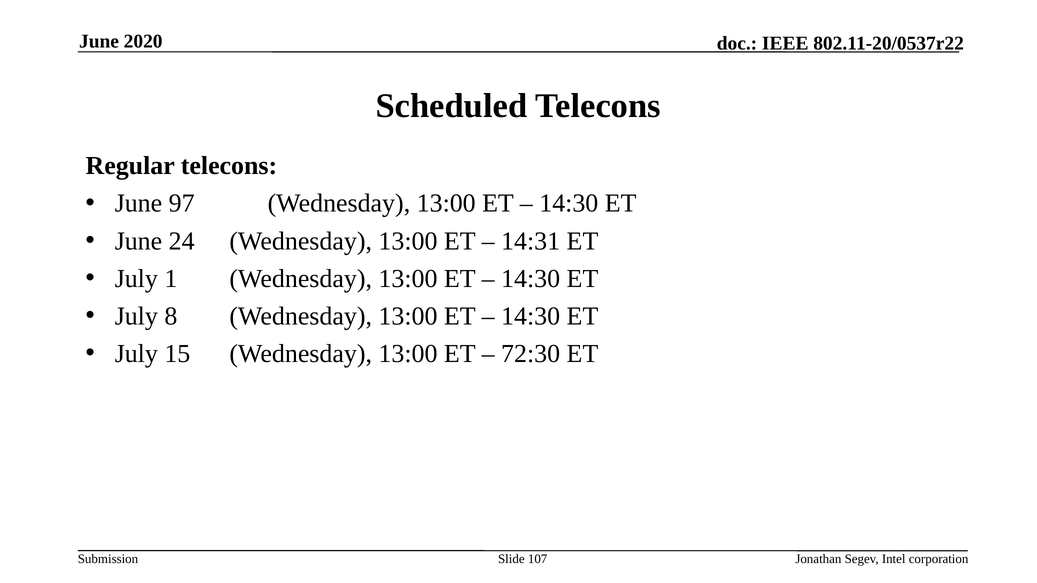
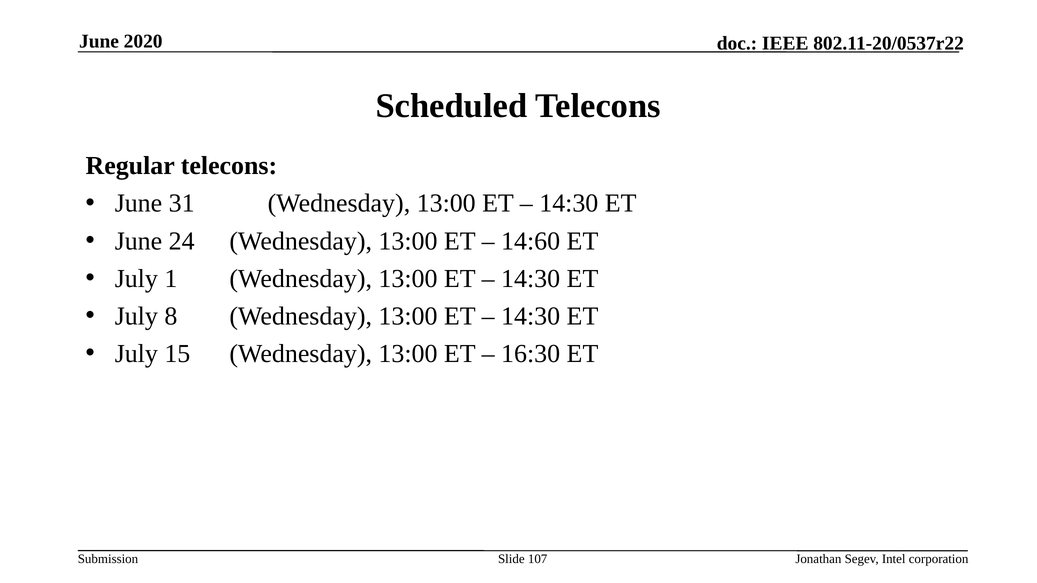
97: 97 -> 31
14:31: 14:31 -> 14:60
72:30: 72:30 -> 16:30
